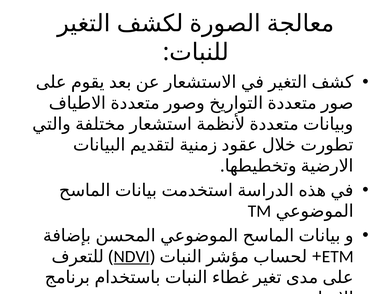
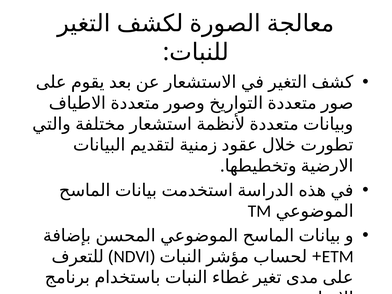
NDVI underline: present -> none
